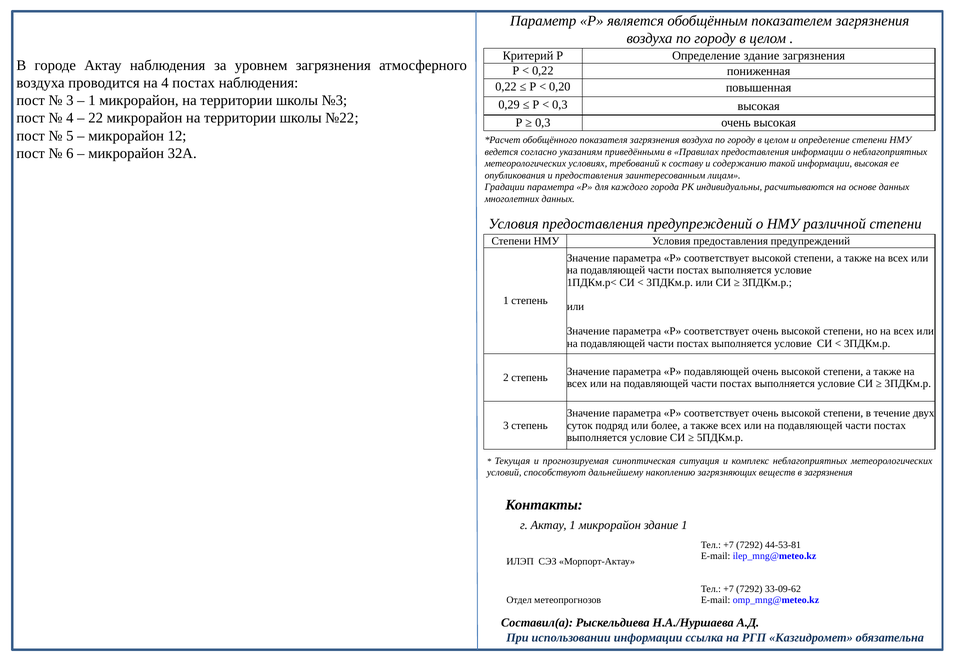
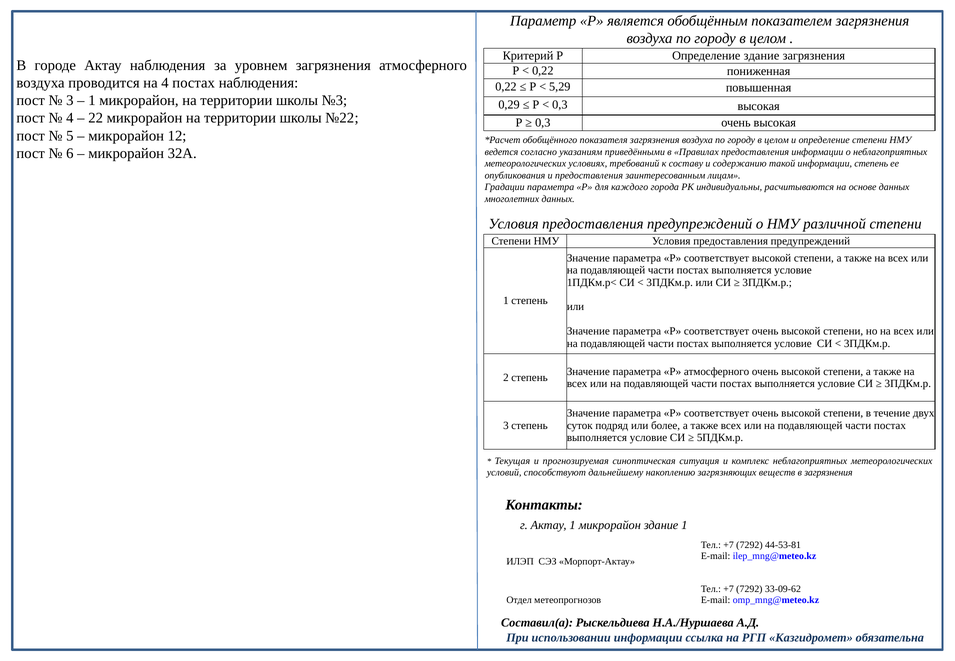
0,20: 0,20 -> 5,29
информации высокая: высокая -> степень
Р подавляющей: подавляющей -> атмосферного
